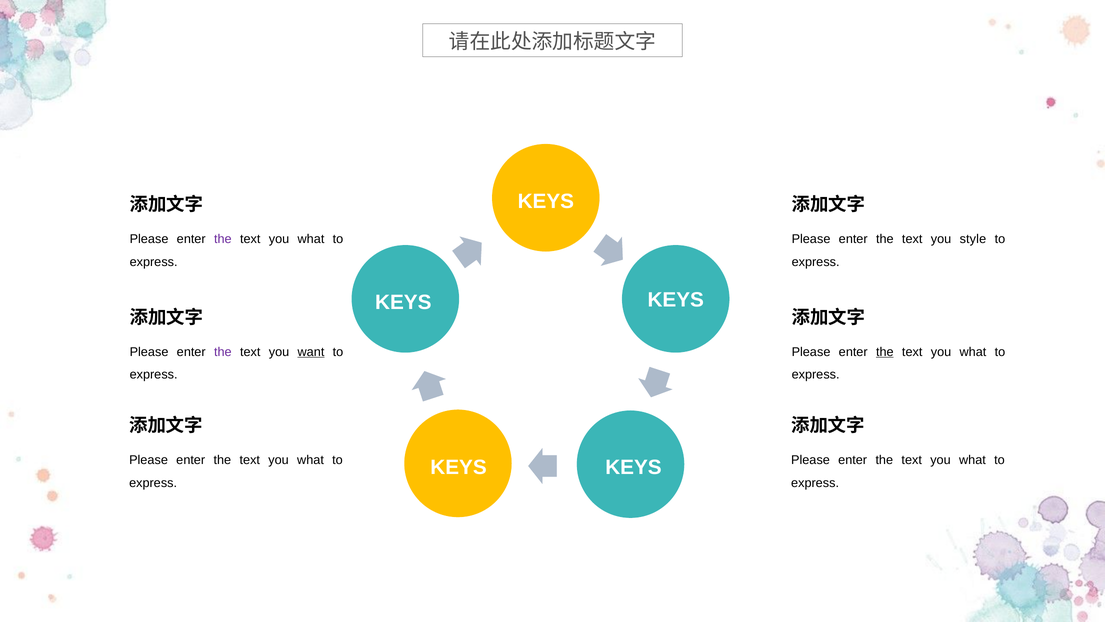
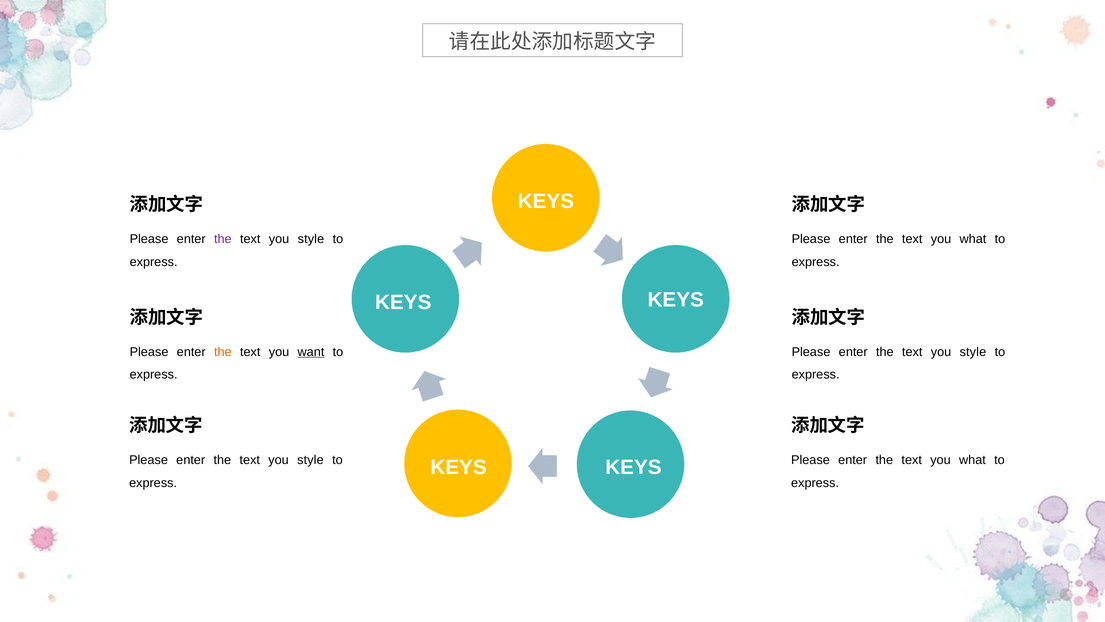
what at (311, 239): what -> style
style at (973, 239): style -> what
the at (223, 352) colour: purple -> orange
the at (885, 352) underline: present -> none
what at (973, 352): what -> style
what at (310, 460): what -> style
